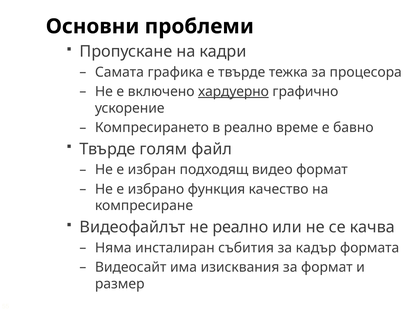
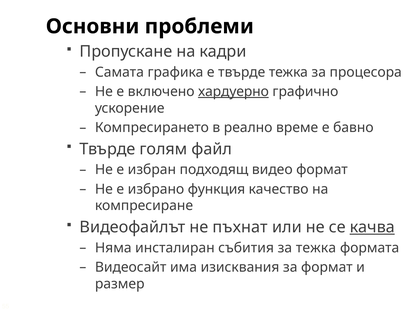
не реално: реално -> пъхнат
качва underline: none -> present
за кадър: кадър -> тежка
